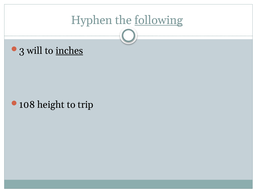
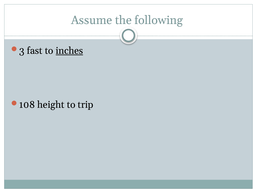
Hyphen: Hyphen -> Assume
following underline: present -> none
will: will -> fast
